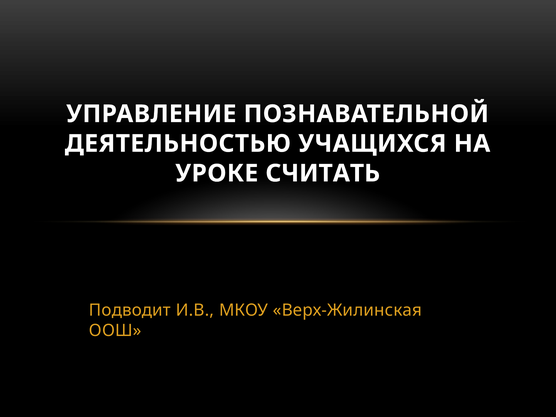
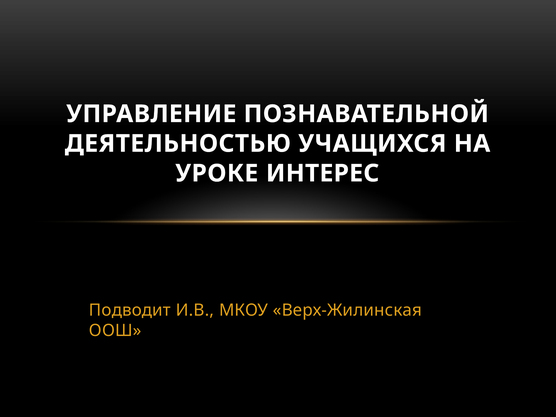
СЧИТАТЬ: СЧИТАТЬ -> ИНТЕРЕС
